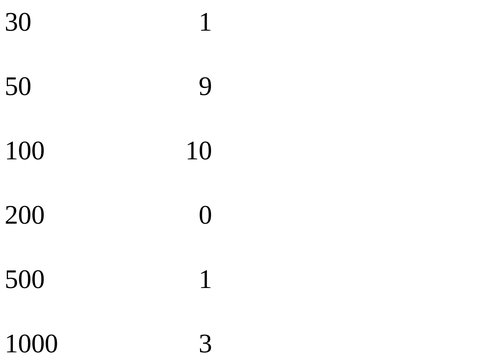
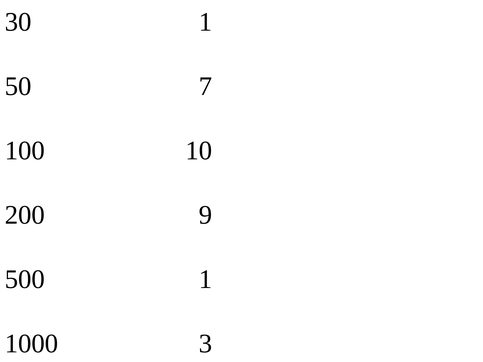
9: 9 -> 7
0: 0 -> 9
